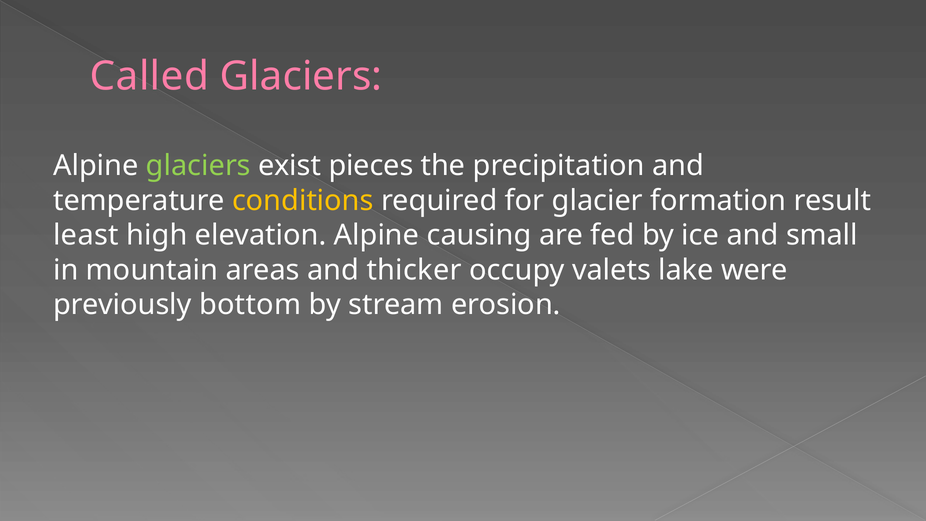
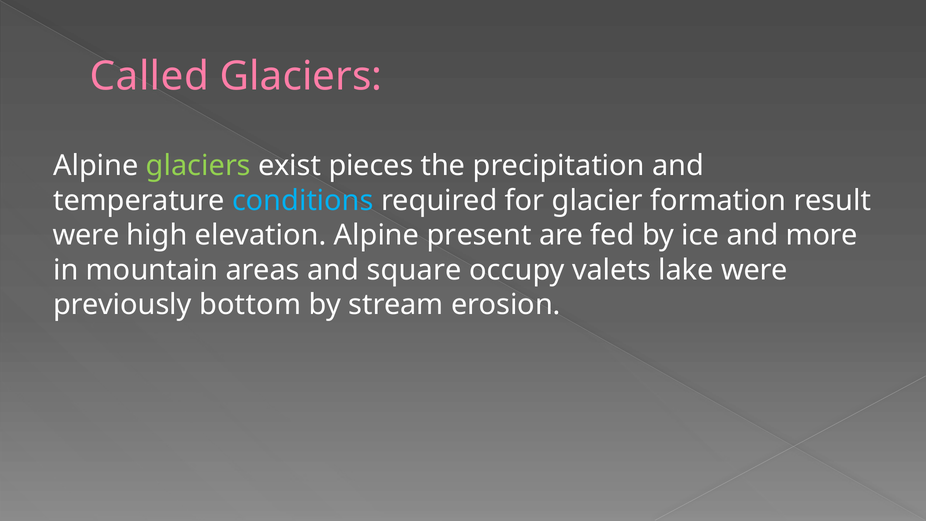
conditions colour: yellow -> light blue
least at (86, 235): least -> were
causing: causing -> present
small: small -> more
thicker: thicker -> square
